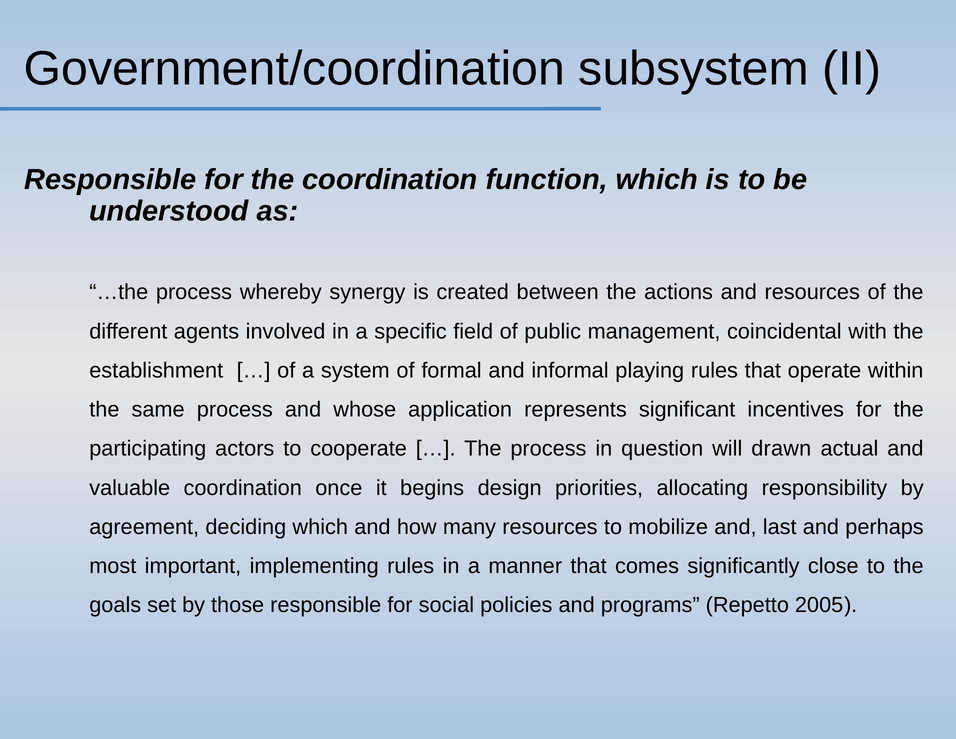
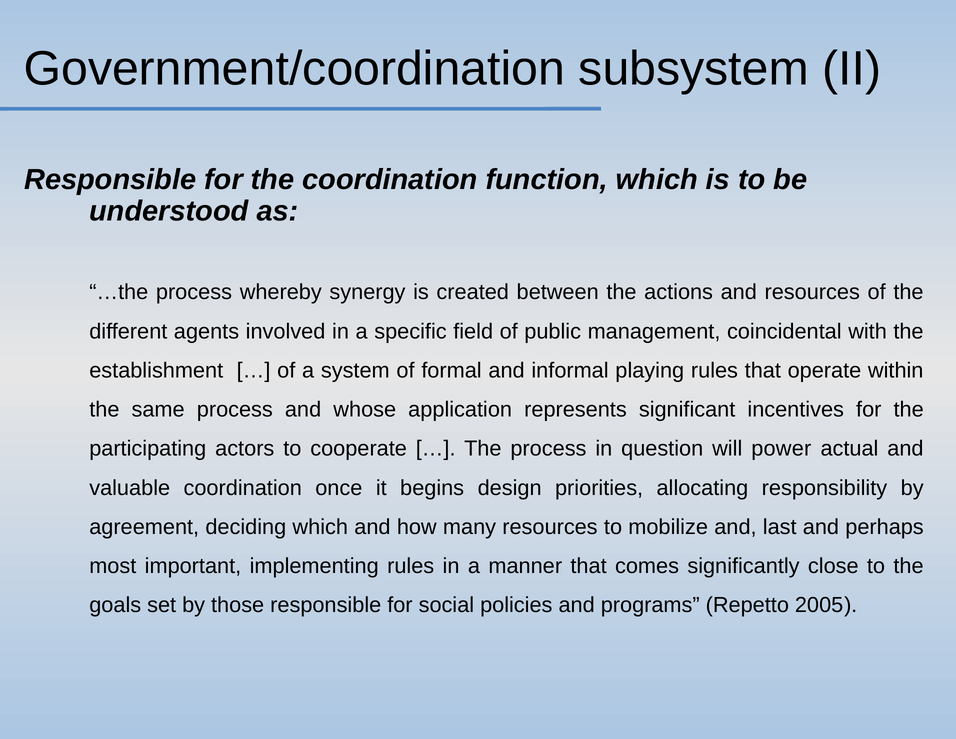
drawn: drawn -> power
